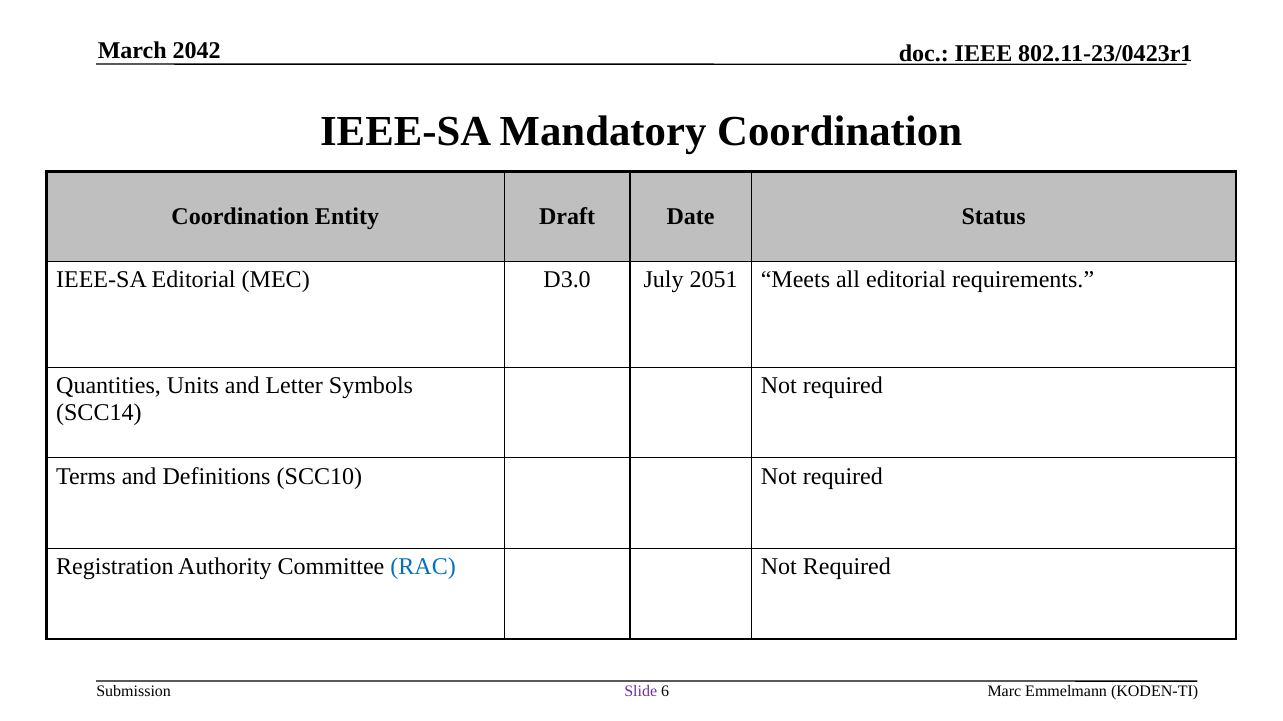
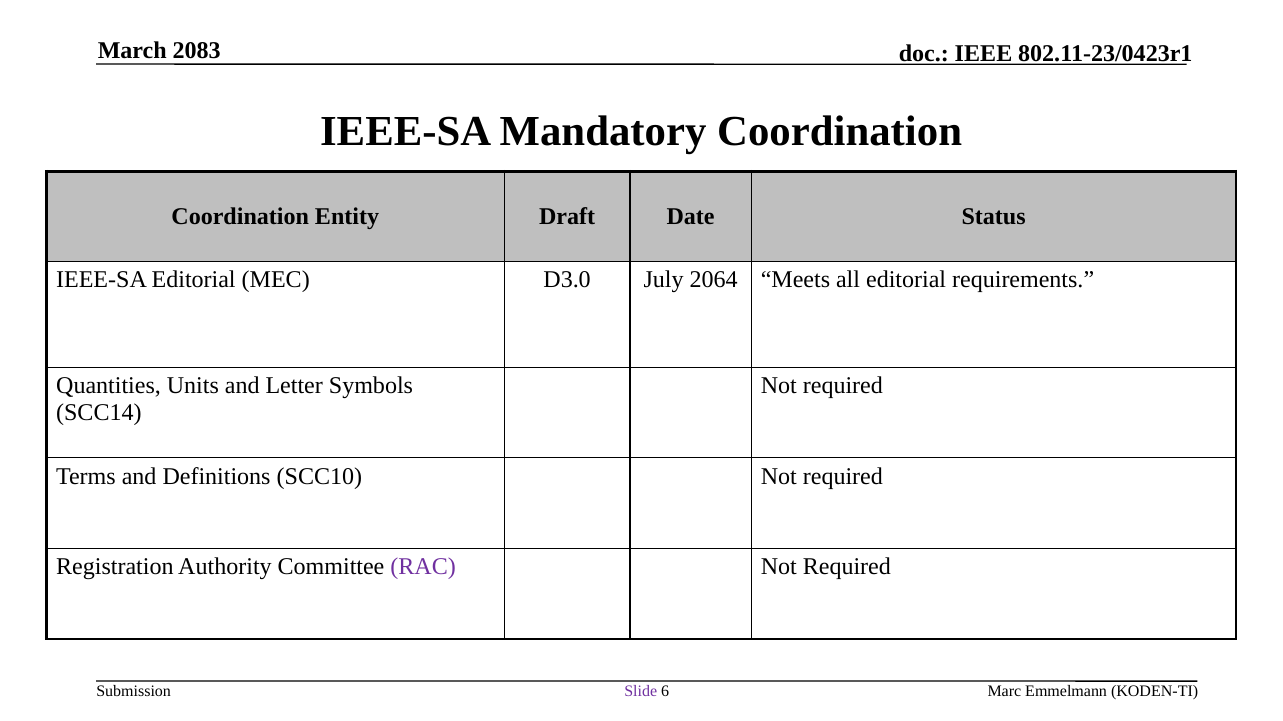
2042: 2042 -> 2083
2051: 2051 -> 2064
RAC colour: blue -> purple
